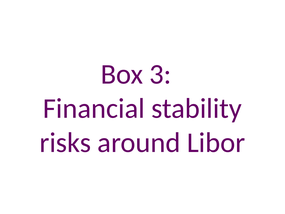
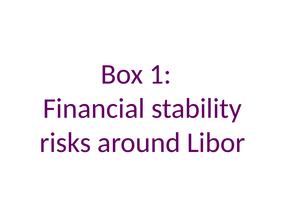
3: 3 -> 1
